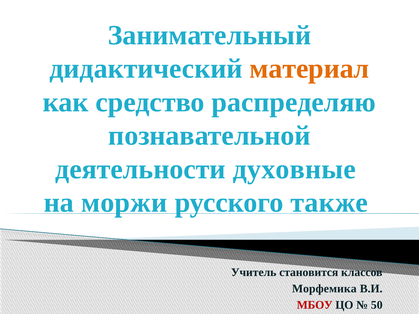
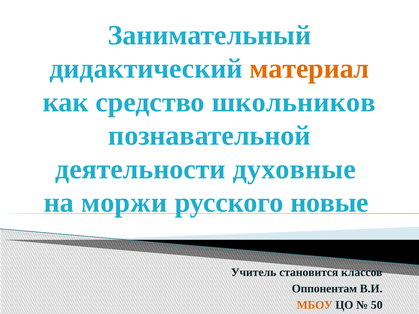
распределяю: распределяю -> школьников
также: также -> новые
Морфемика: Морфемика -> Оппонентам
МБОУ colour: red -> orange
